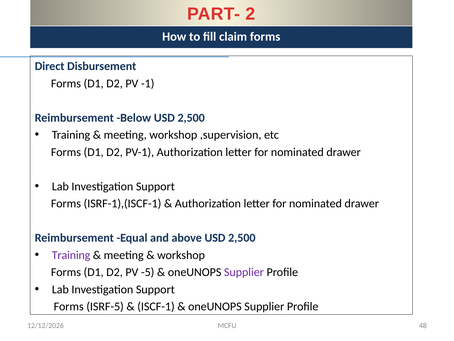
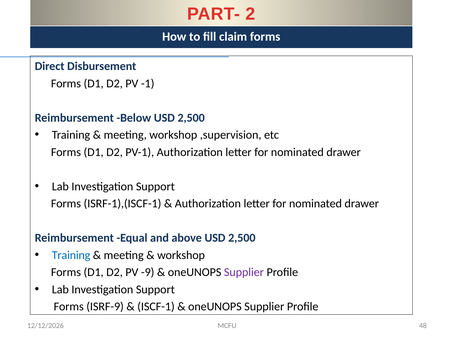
Training at (71, 255) colour: purple -> blue
-5: -5 -> -9
ISRF-5: ISRF-5 -> ISRF-9
